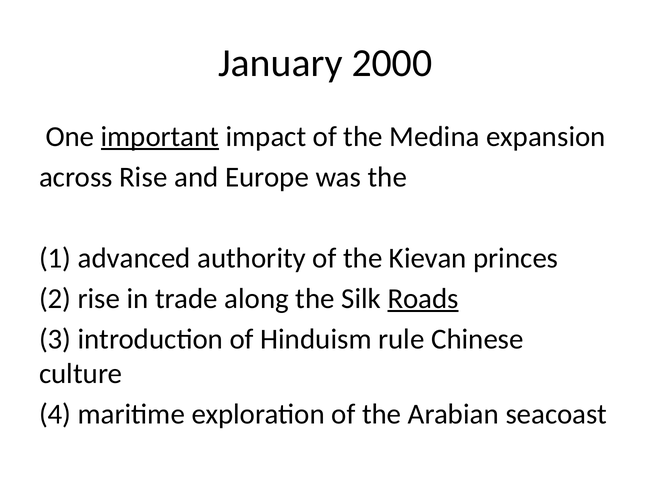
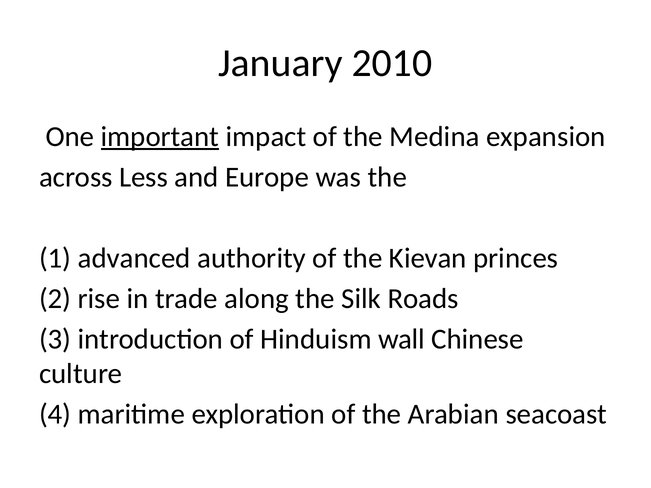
2000: 2000 -> 2010
across Rise: Rise -> Less
Roads underline: present -> none
rule: rule -> wall
